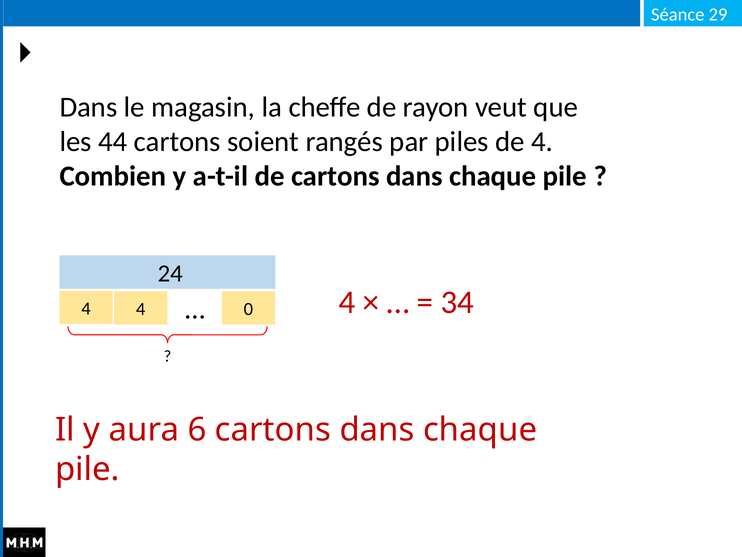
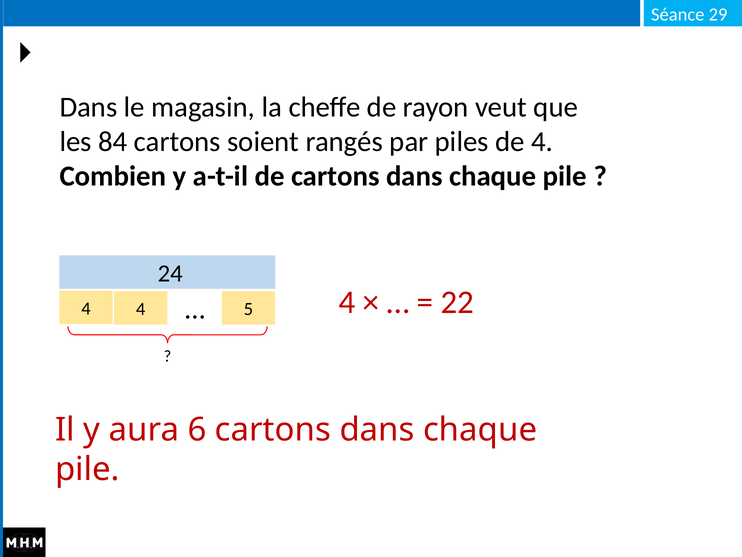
44: 44 -> 84
34: 34 -> 22
0: 0 -> 5
